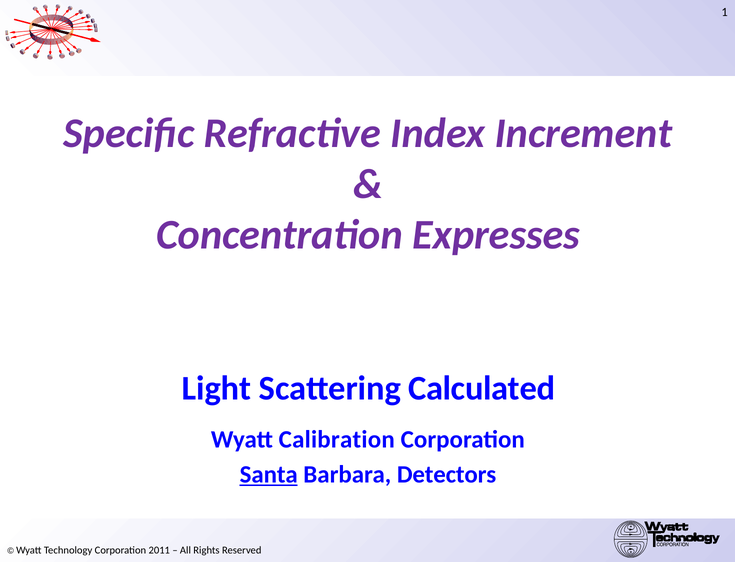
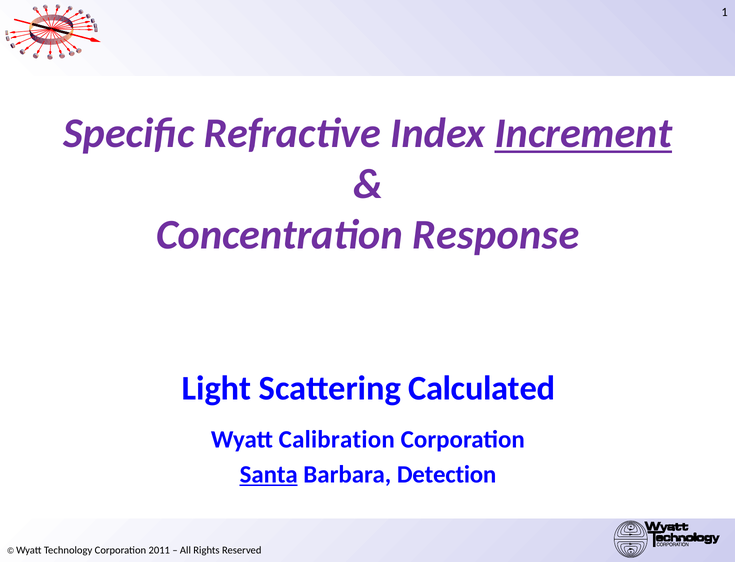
Increment underline: none -> present
Expresses: Expresses -> Response
Detectors: Detectors -> Detection
